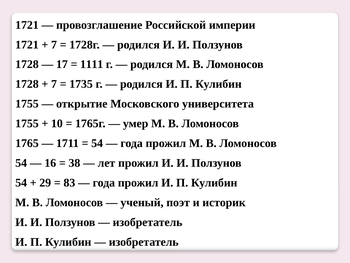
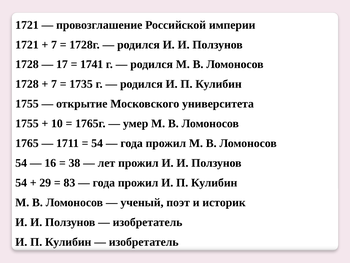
1111: 1111 -> 1741
